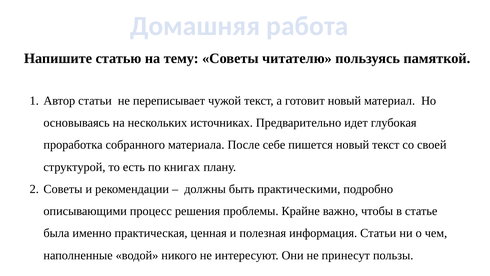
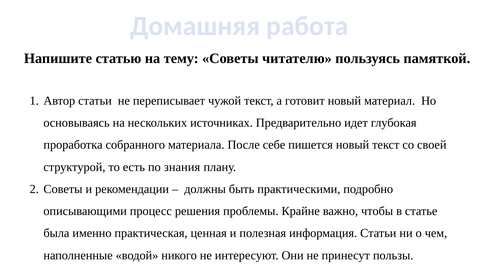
книгах: книгах -> знания
